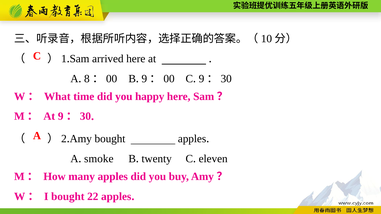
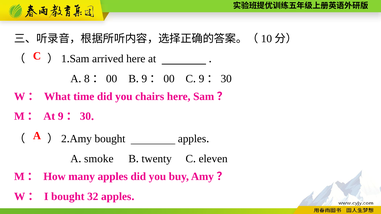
happy: happy -> chairs
22: 22 -> 32
